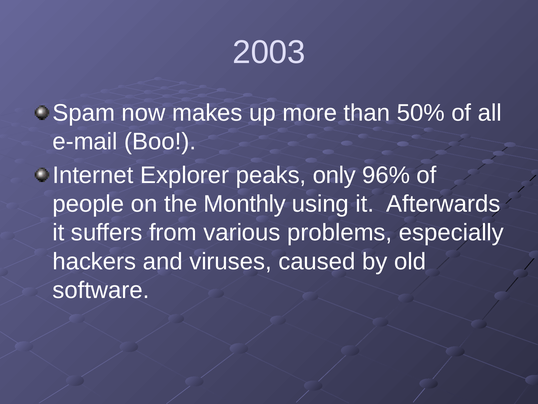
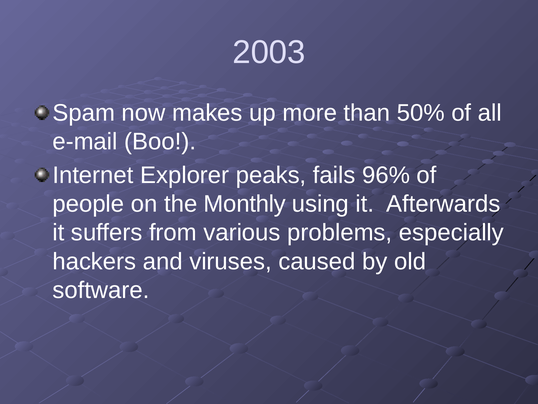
only: only -> fails
